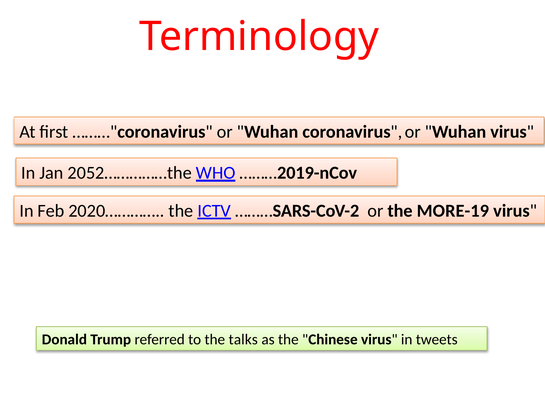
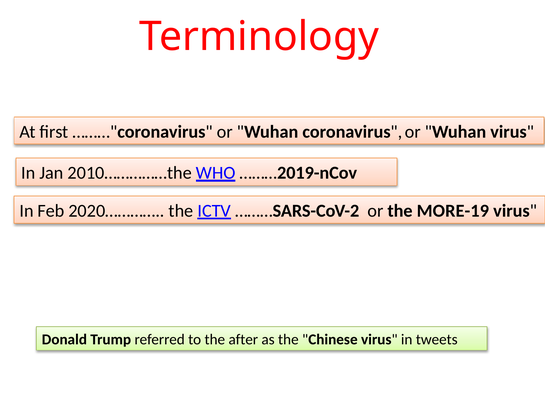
2052……………the: 2052……………the -> 2010……………the
talks: talks -> after
